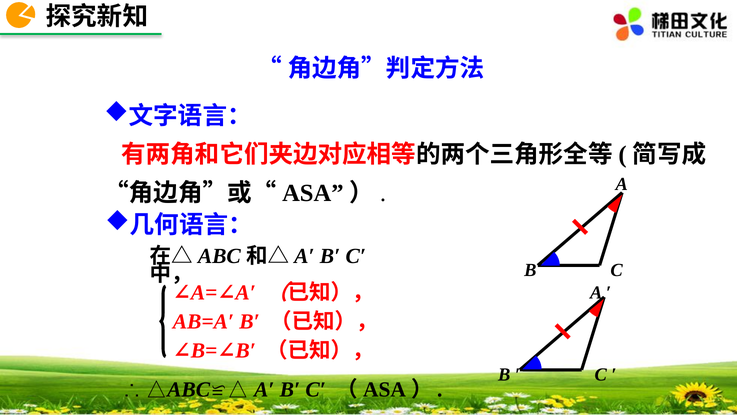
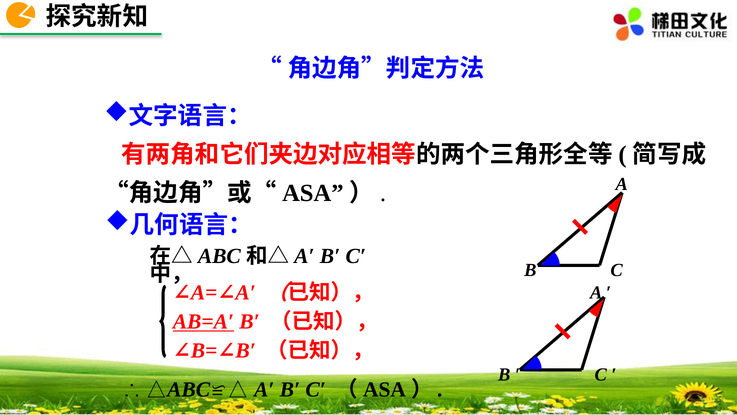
AB=A′ underline: none -> present
